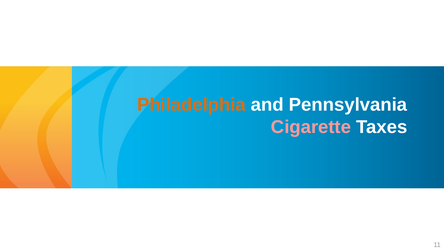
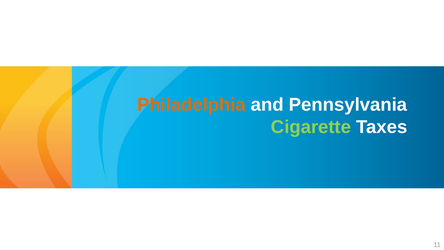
Cigarette colour: pink -> light green
